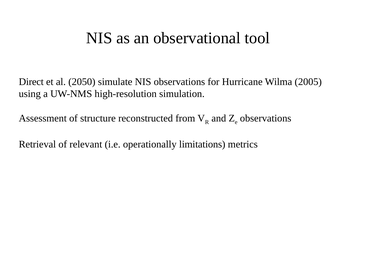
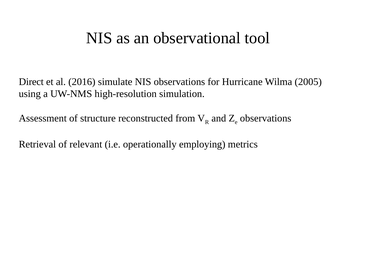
2050: 2050 -> 2016
limitations: limitations -> employing
